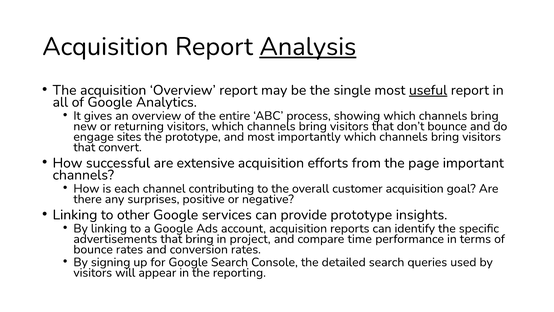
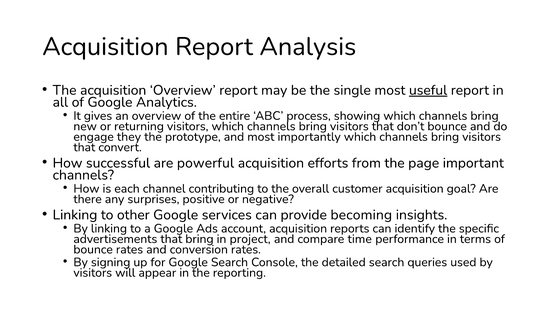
Analysis underline: present -> none
sites: sites -> they
extensive: extensive -> powerful
provide prototype: prototype -> becoming
